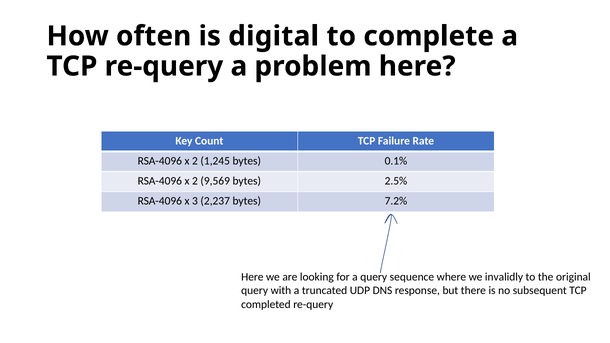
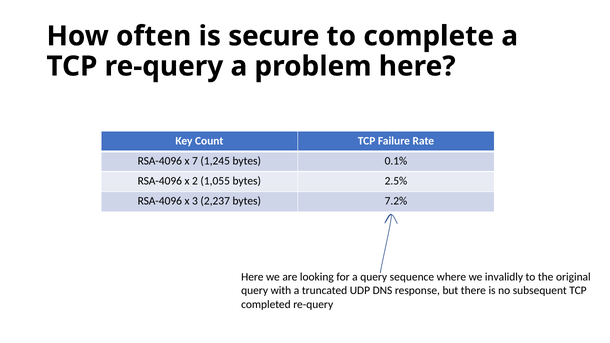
digital: digital -> secure
2 at (195, 161): 2 -> 7
9,569: 9,569 -> 1,055
